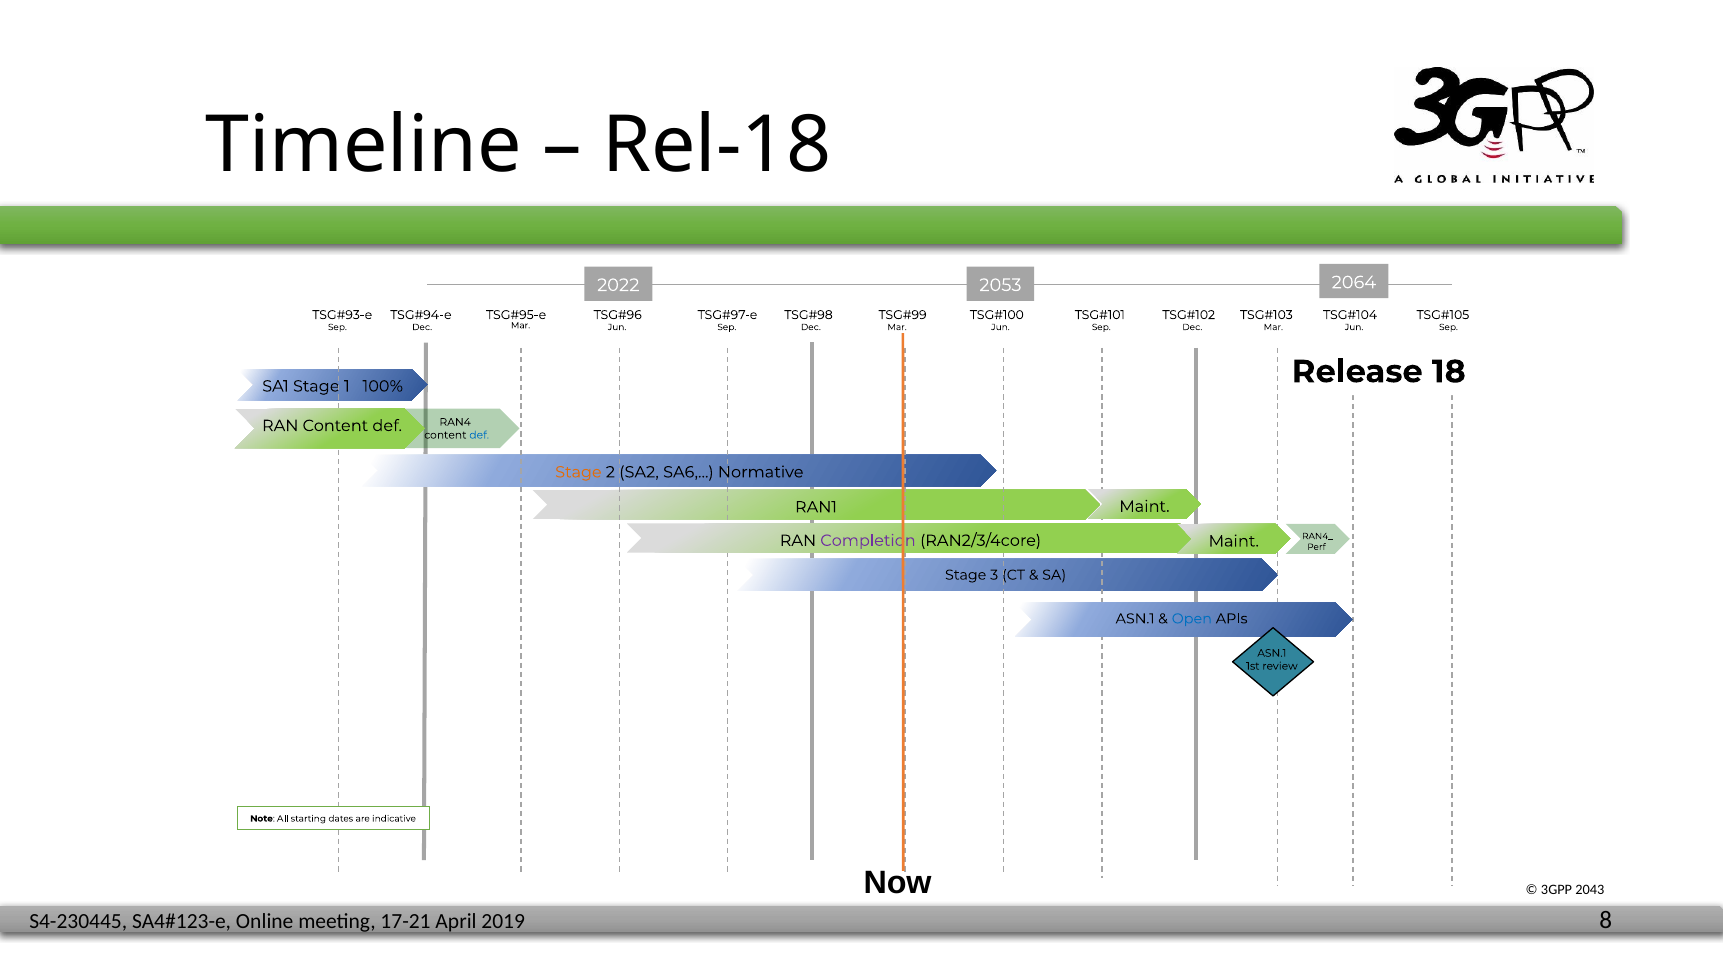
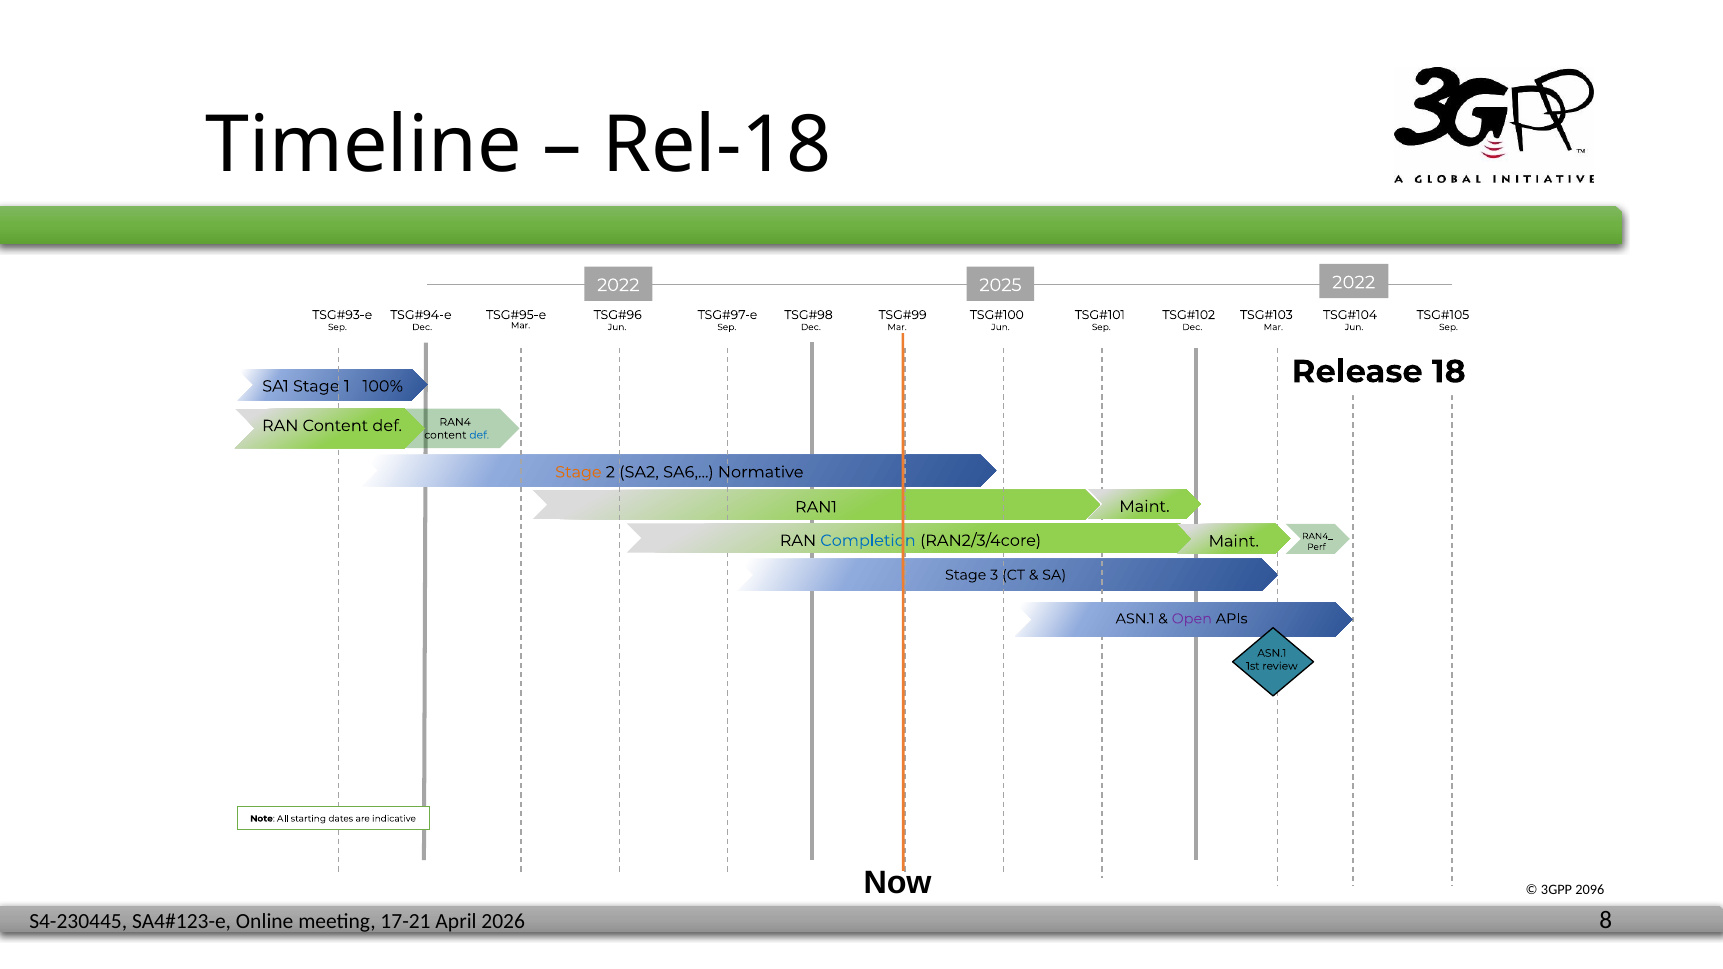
2064 at (1354, 282): 2064 -> 2022
2053: 2053 -> 2025
Completion colour: purple -> blue
Open colour: blue -> purple
2043: 2043 -> 2096
2019: 2019 -> 2026
